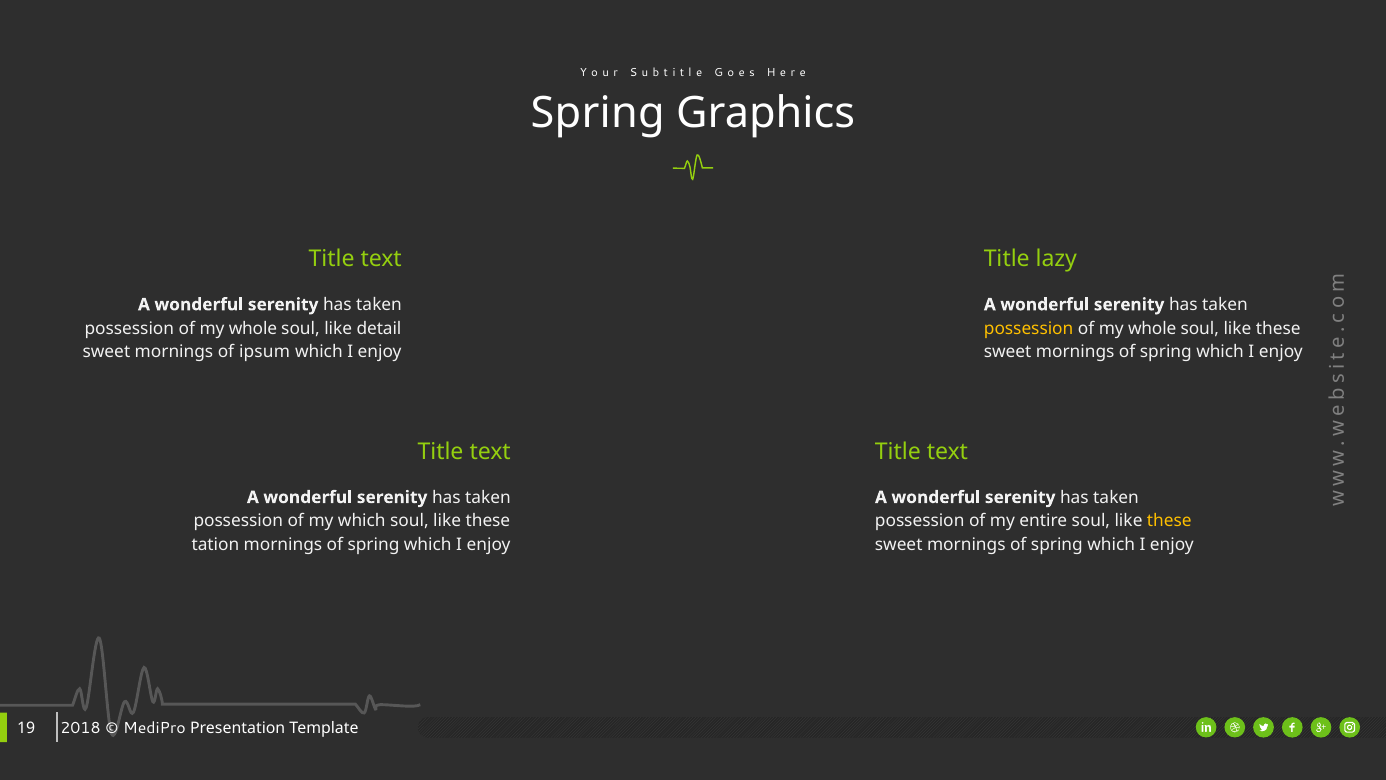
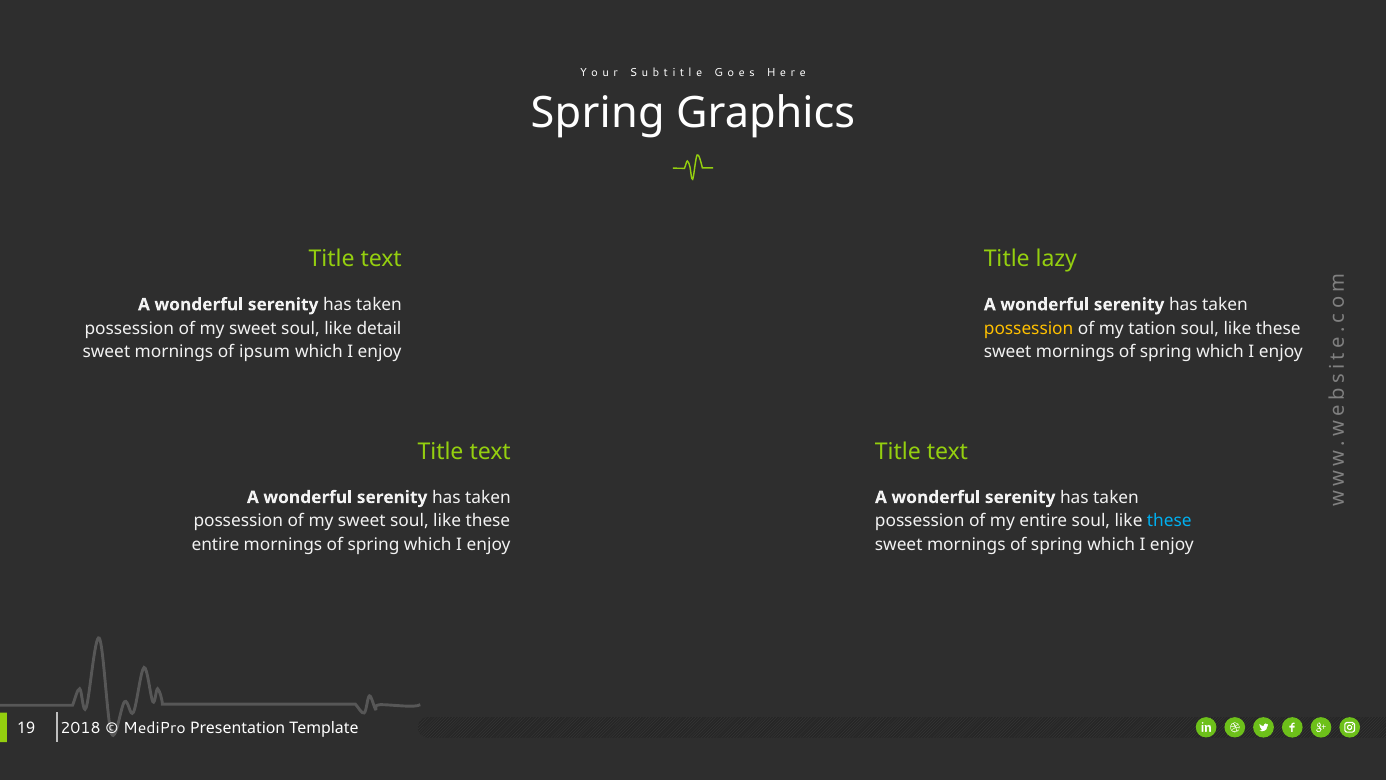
whole at (253, 328): whole -> sweet
whole at (1152, 328): whole -> tation
which at (362, 521): which -> sweet
these at (1169, 521) colour: yellow -> light blue
tation at (215, 545): tation -> entire
